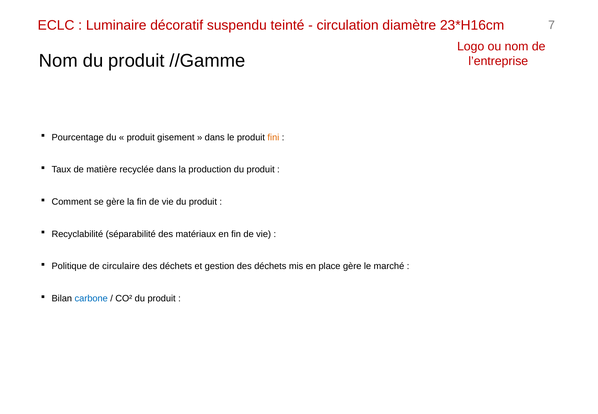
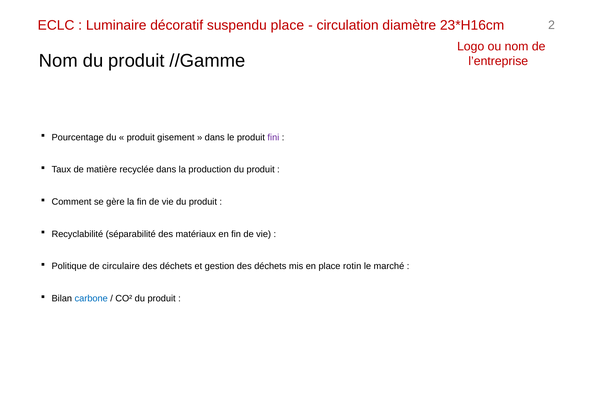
suspendu teinté: teinté -> place
7: 7 -> 2
fini colour: orange -> purple
place gère: gère -> rotin
